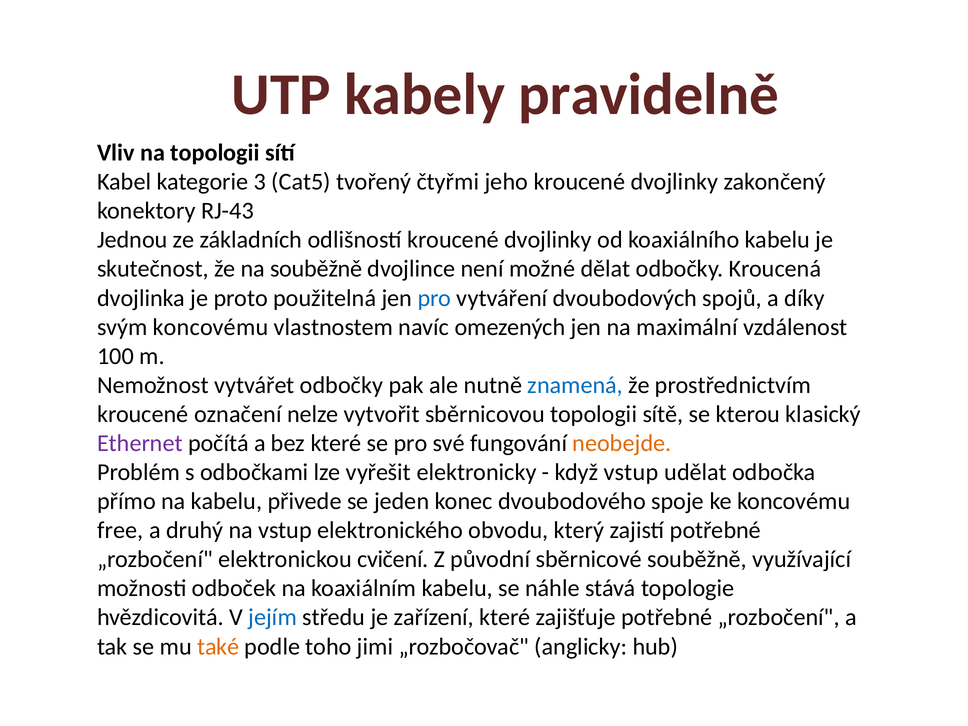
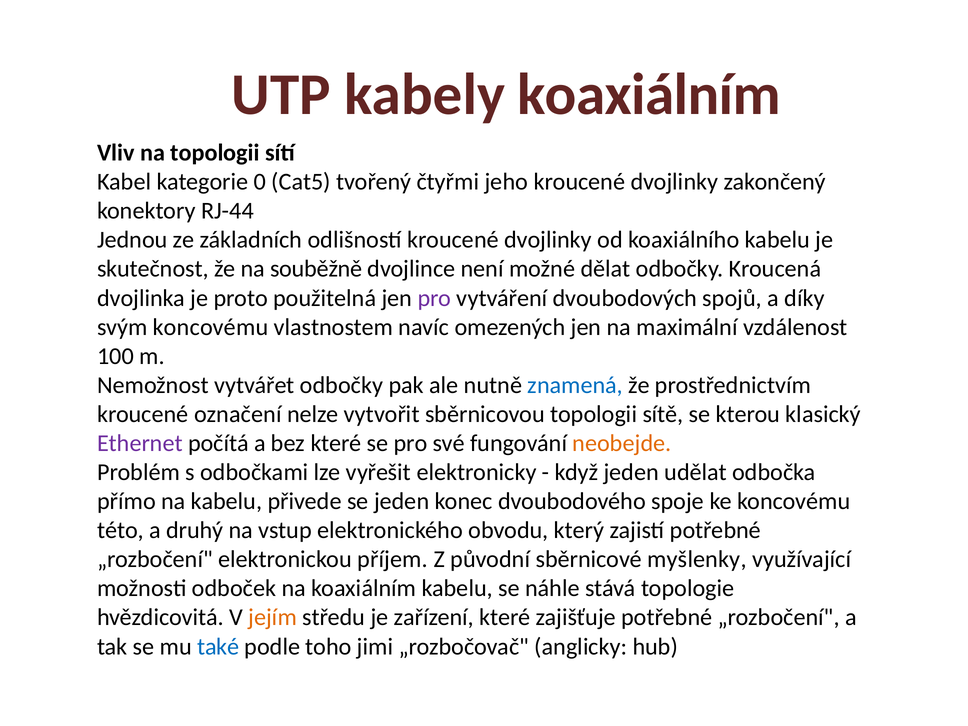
kabely pravidelně: pravidelně -> koaxiálním
3: 3 -> 0
RJ-43: RJ-43 -> RJ-44
pro at (434, 298) colour: blue -> purple
když vstup: vstup -> jeden
free: free -> této
cvičení: cvičení -> příjem
sběrnicové souběžně: souběžně -> myšlenky
jejím colour: blue -> orange
také colour: orange -> blue
